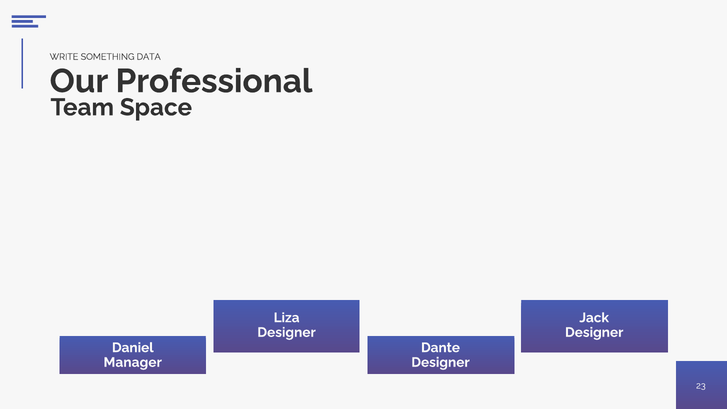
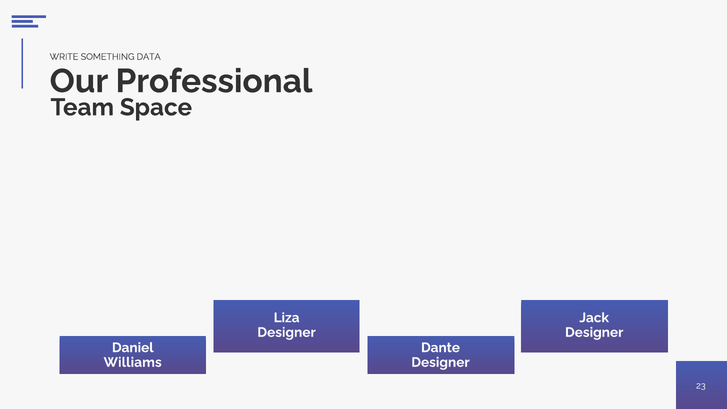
Manager: Manager -> Williams
